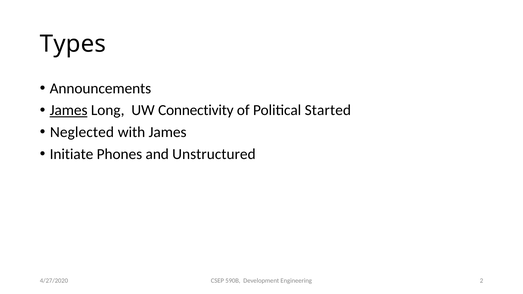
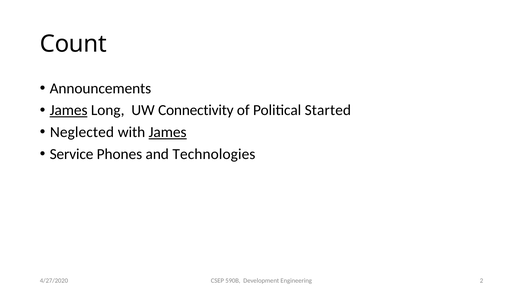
Types: Types -> Count
James at (168, 132) underline: none -> present
Initiate: Initiate -> Service
Unstructured: Unstructured -> Technologies
